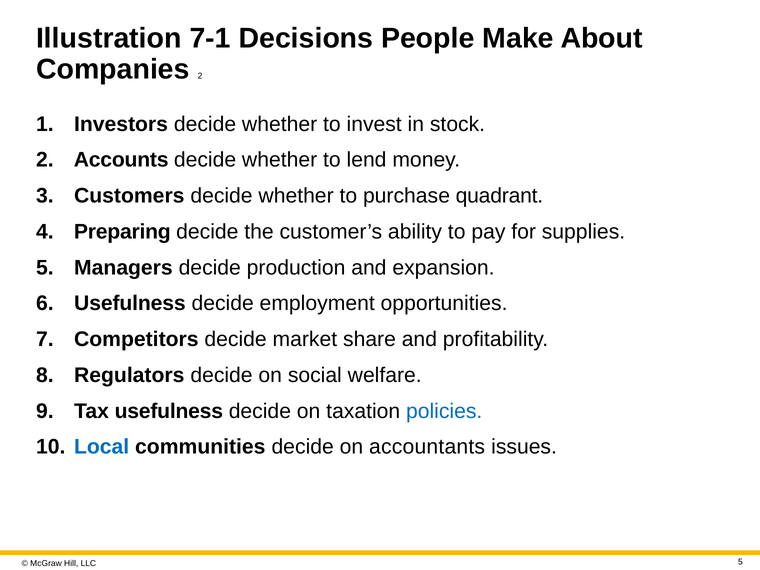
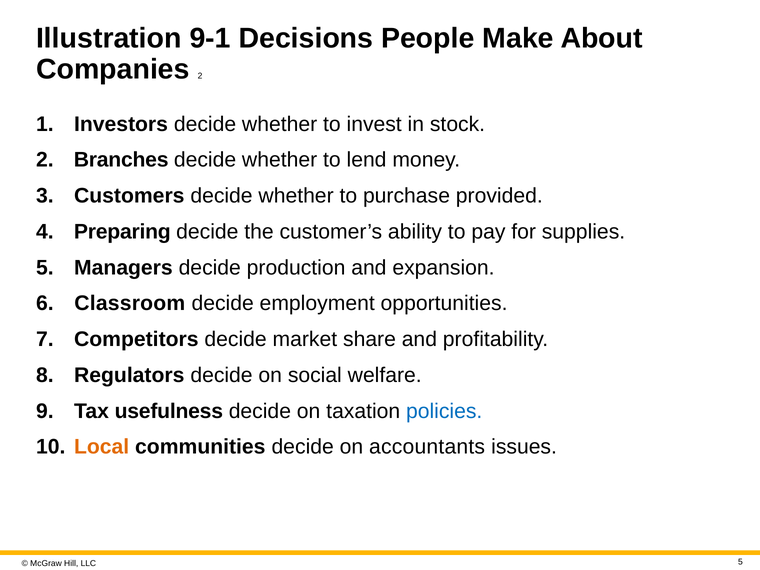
7-1: 7-1 -> 9-1
Accounts: Accounts -> Branches
quadrant: quadrant -> provided
Usefulness at (130, 303): Usefulness -> Classroom
Local colour: blue -> orange
